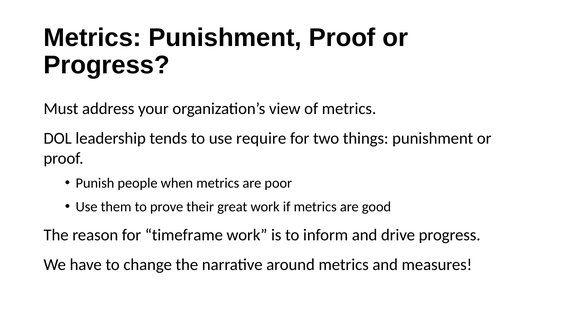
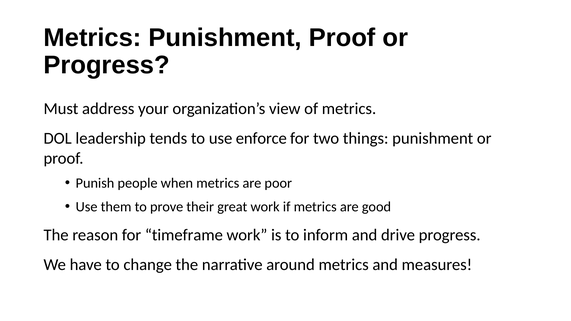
require: require -> enforce
